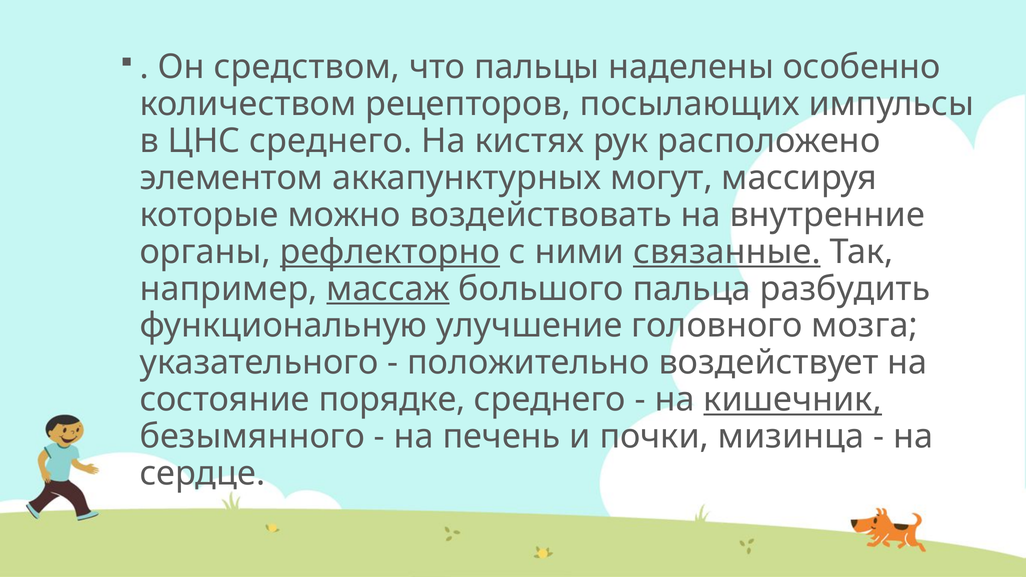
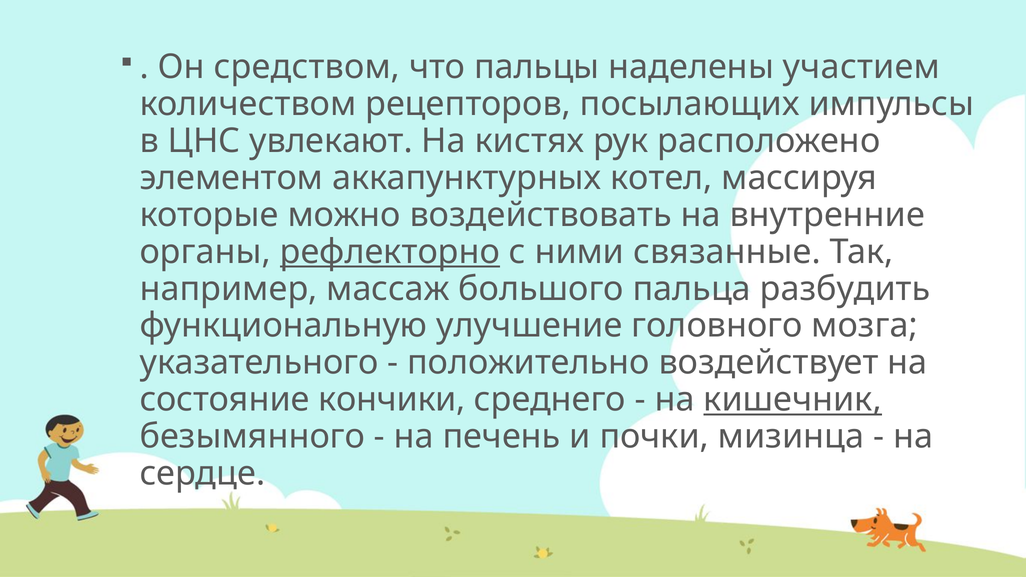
особенно: особенно -> участием
ЦНС среднего: среднего -> увлекают
могут: могут -> котел
связанные underline: present -> none
массаж underline: present -> none
порядке: порядке -> кончики
